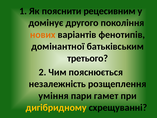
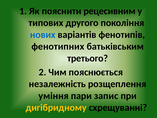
домінує: домінує -> типових
нових colour: orange -> blue
домінантної: домінантної -> фенотипних
гамет: гамет -> запис
